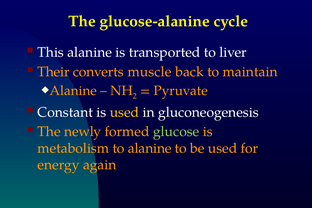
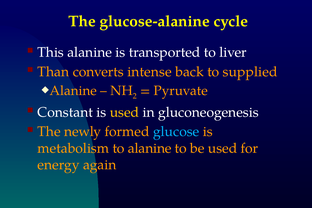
Their: Their -> Than
muscle: muscle -> intense
maintain: maintain -> supplied
glucose colour: light green -> light blue
